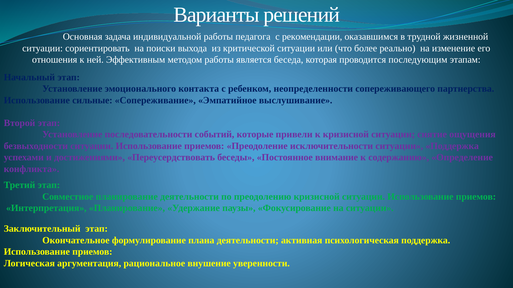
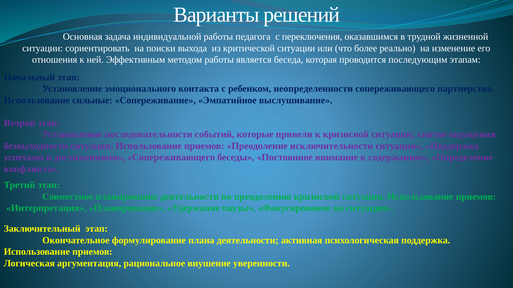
рекомендации: рекомендации -> переключения
достижениями Переусердствовать: Переусердствовать -> Сопереживающего
